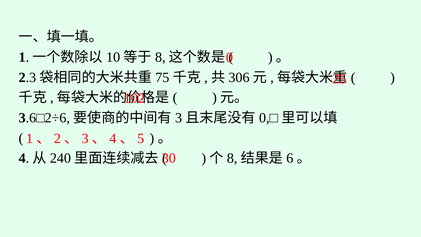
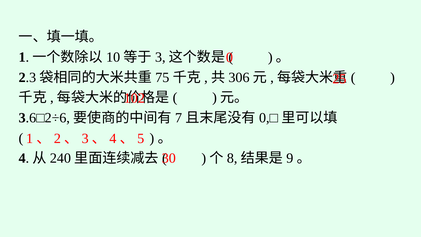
8 at (160, 57): 8 -> 3
3 at (179, 118): 3 -> 7
6: 6 -> 9
